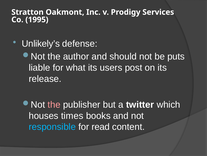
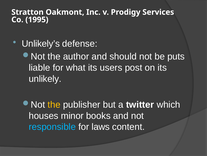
release: release -> unlikely
the at (54, 104) colour: pink -> yellow
times: times -> minor
read: read -> laws
